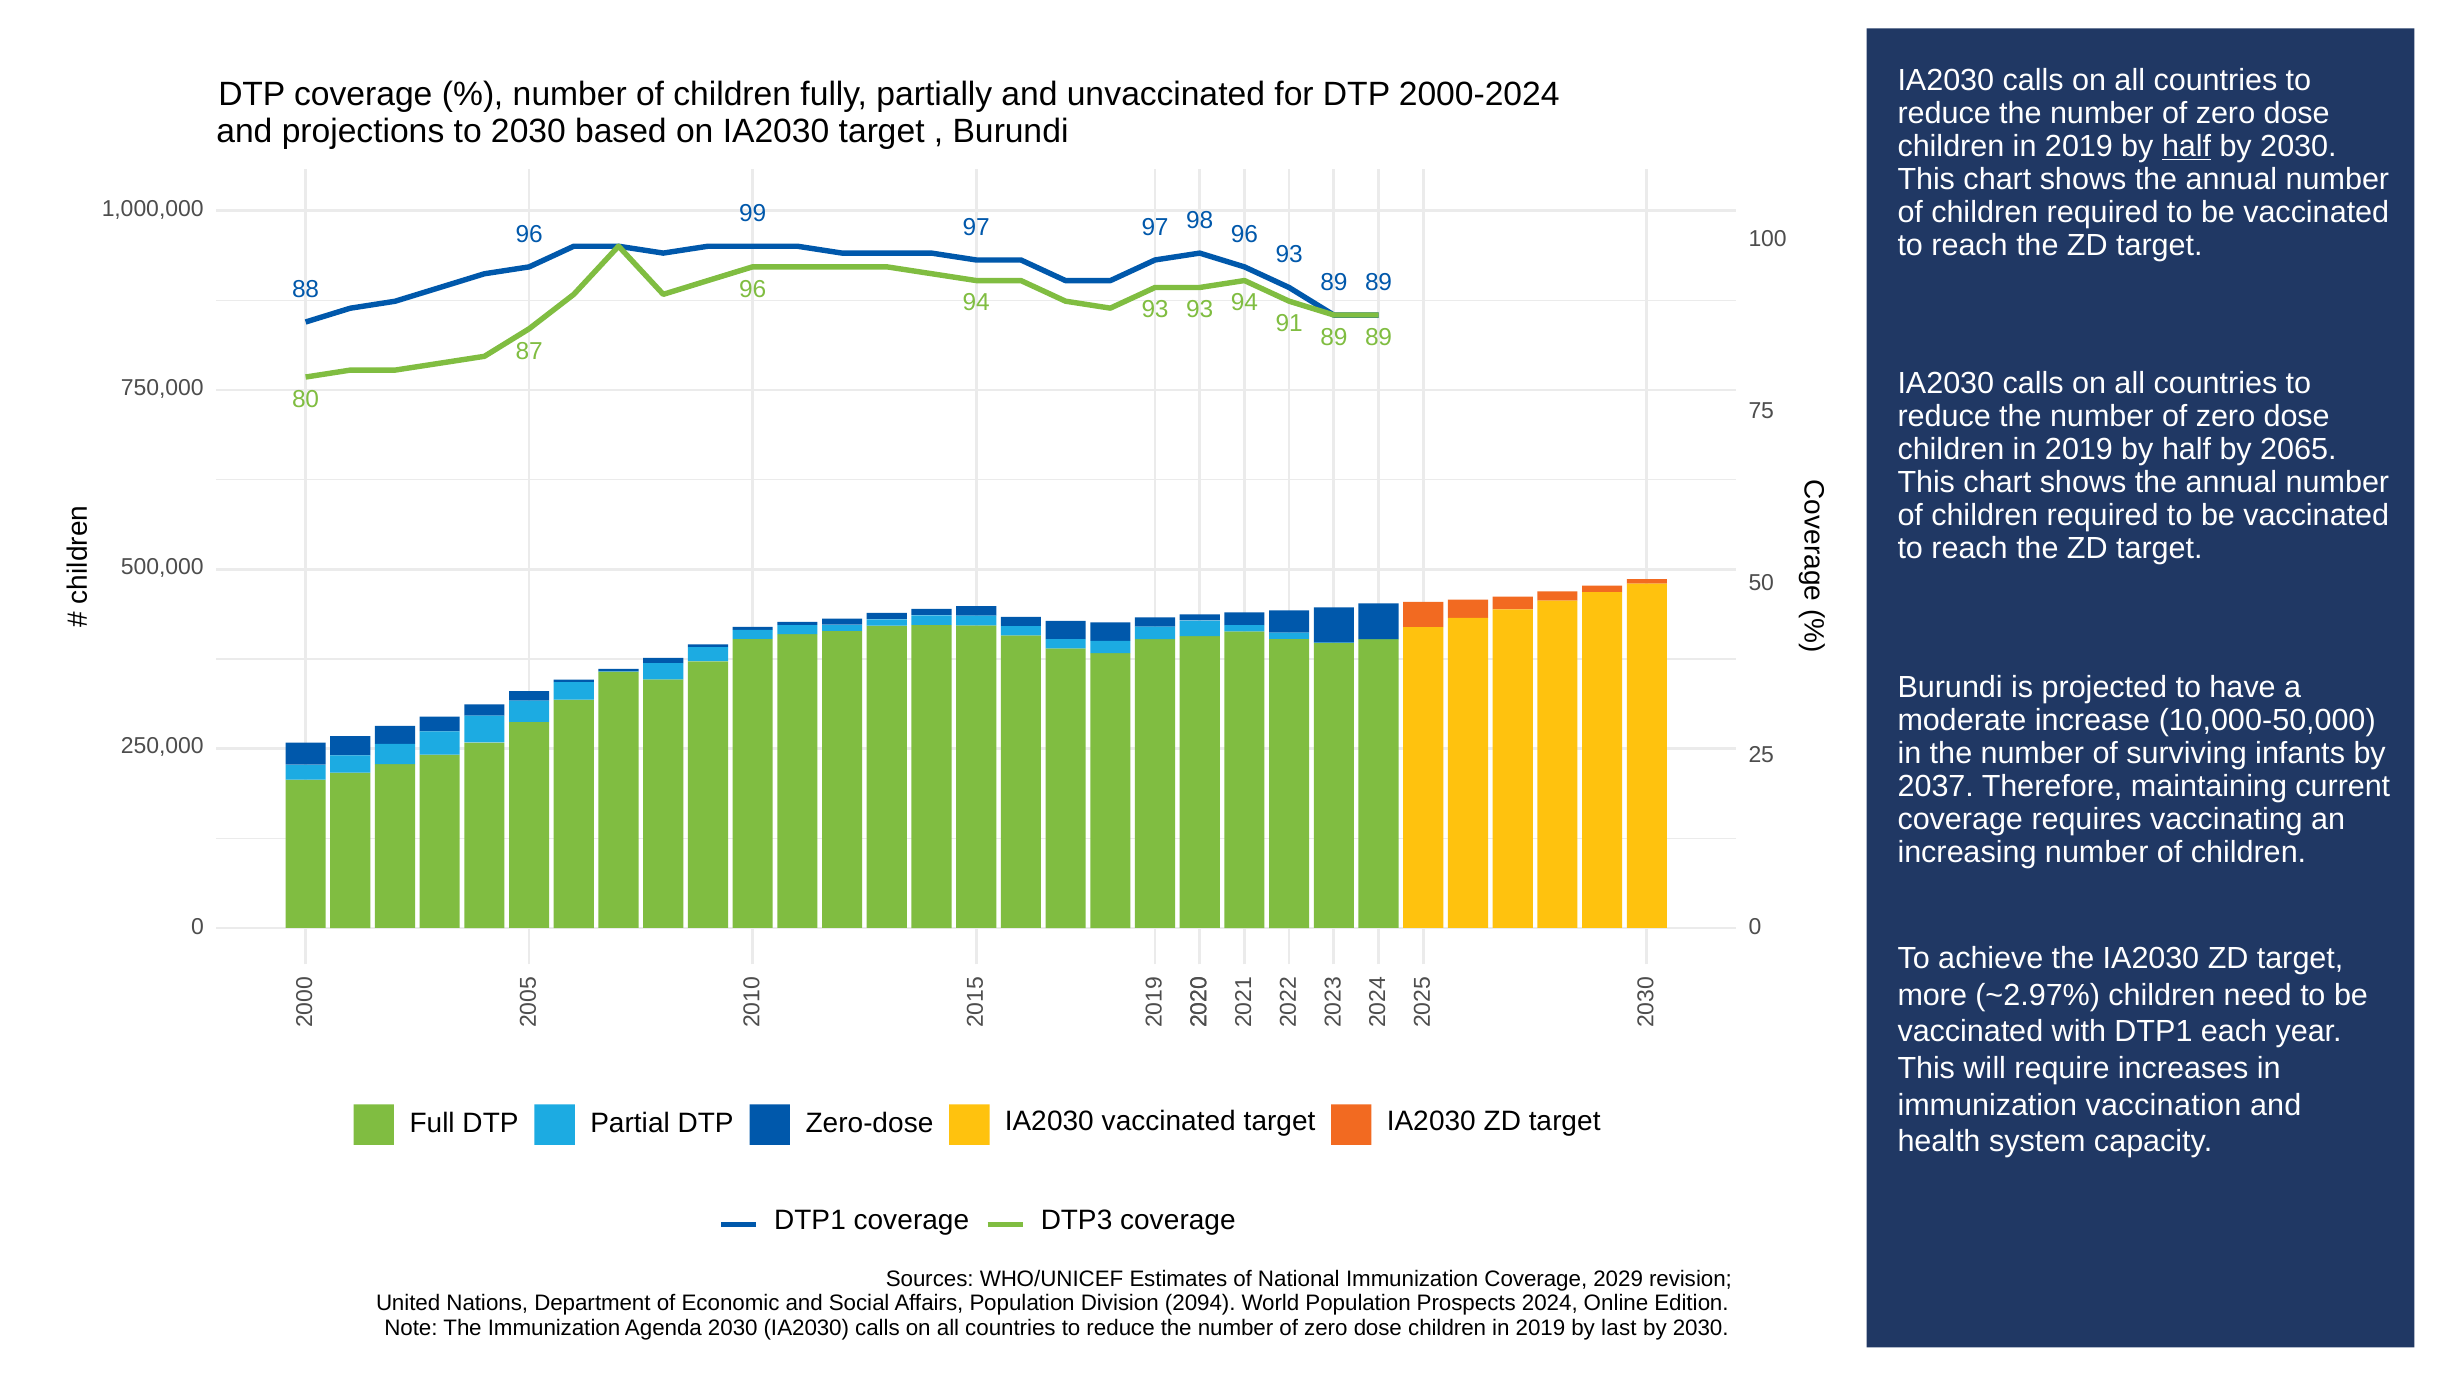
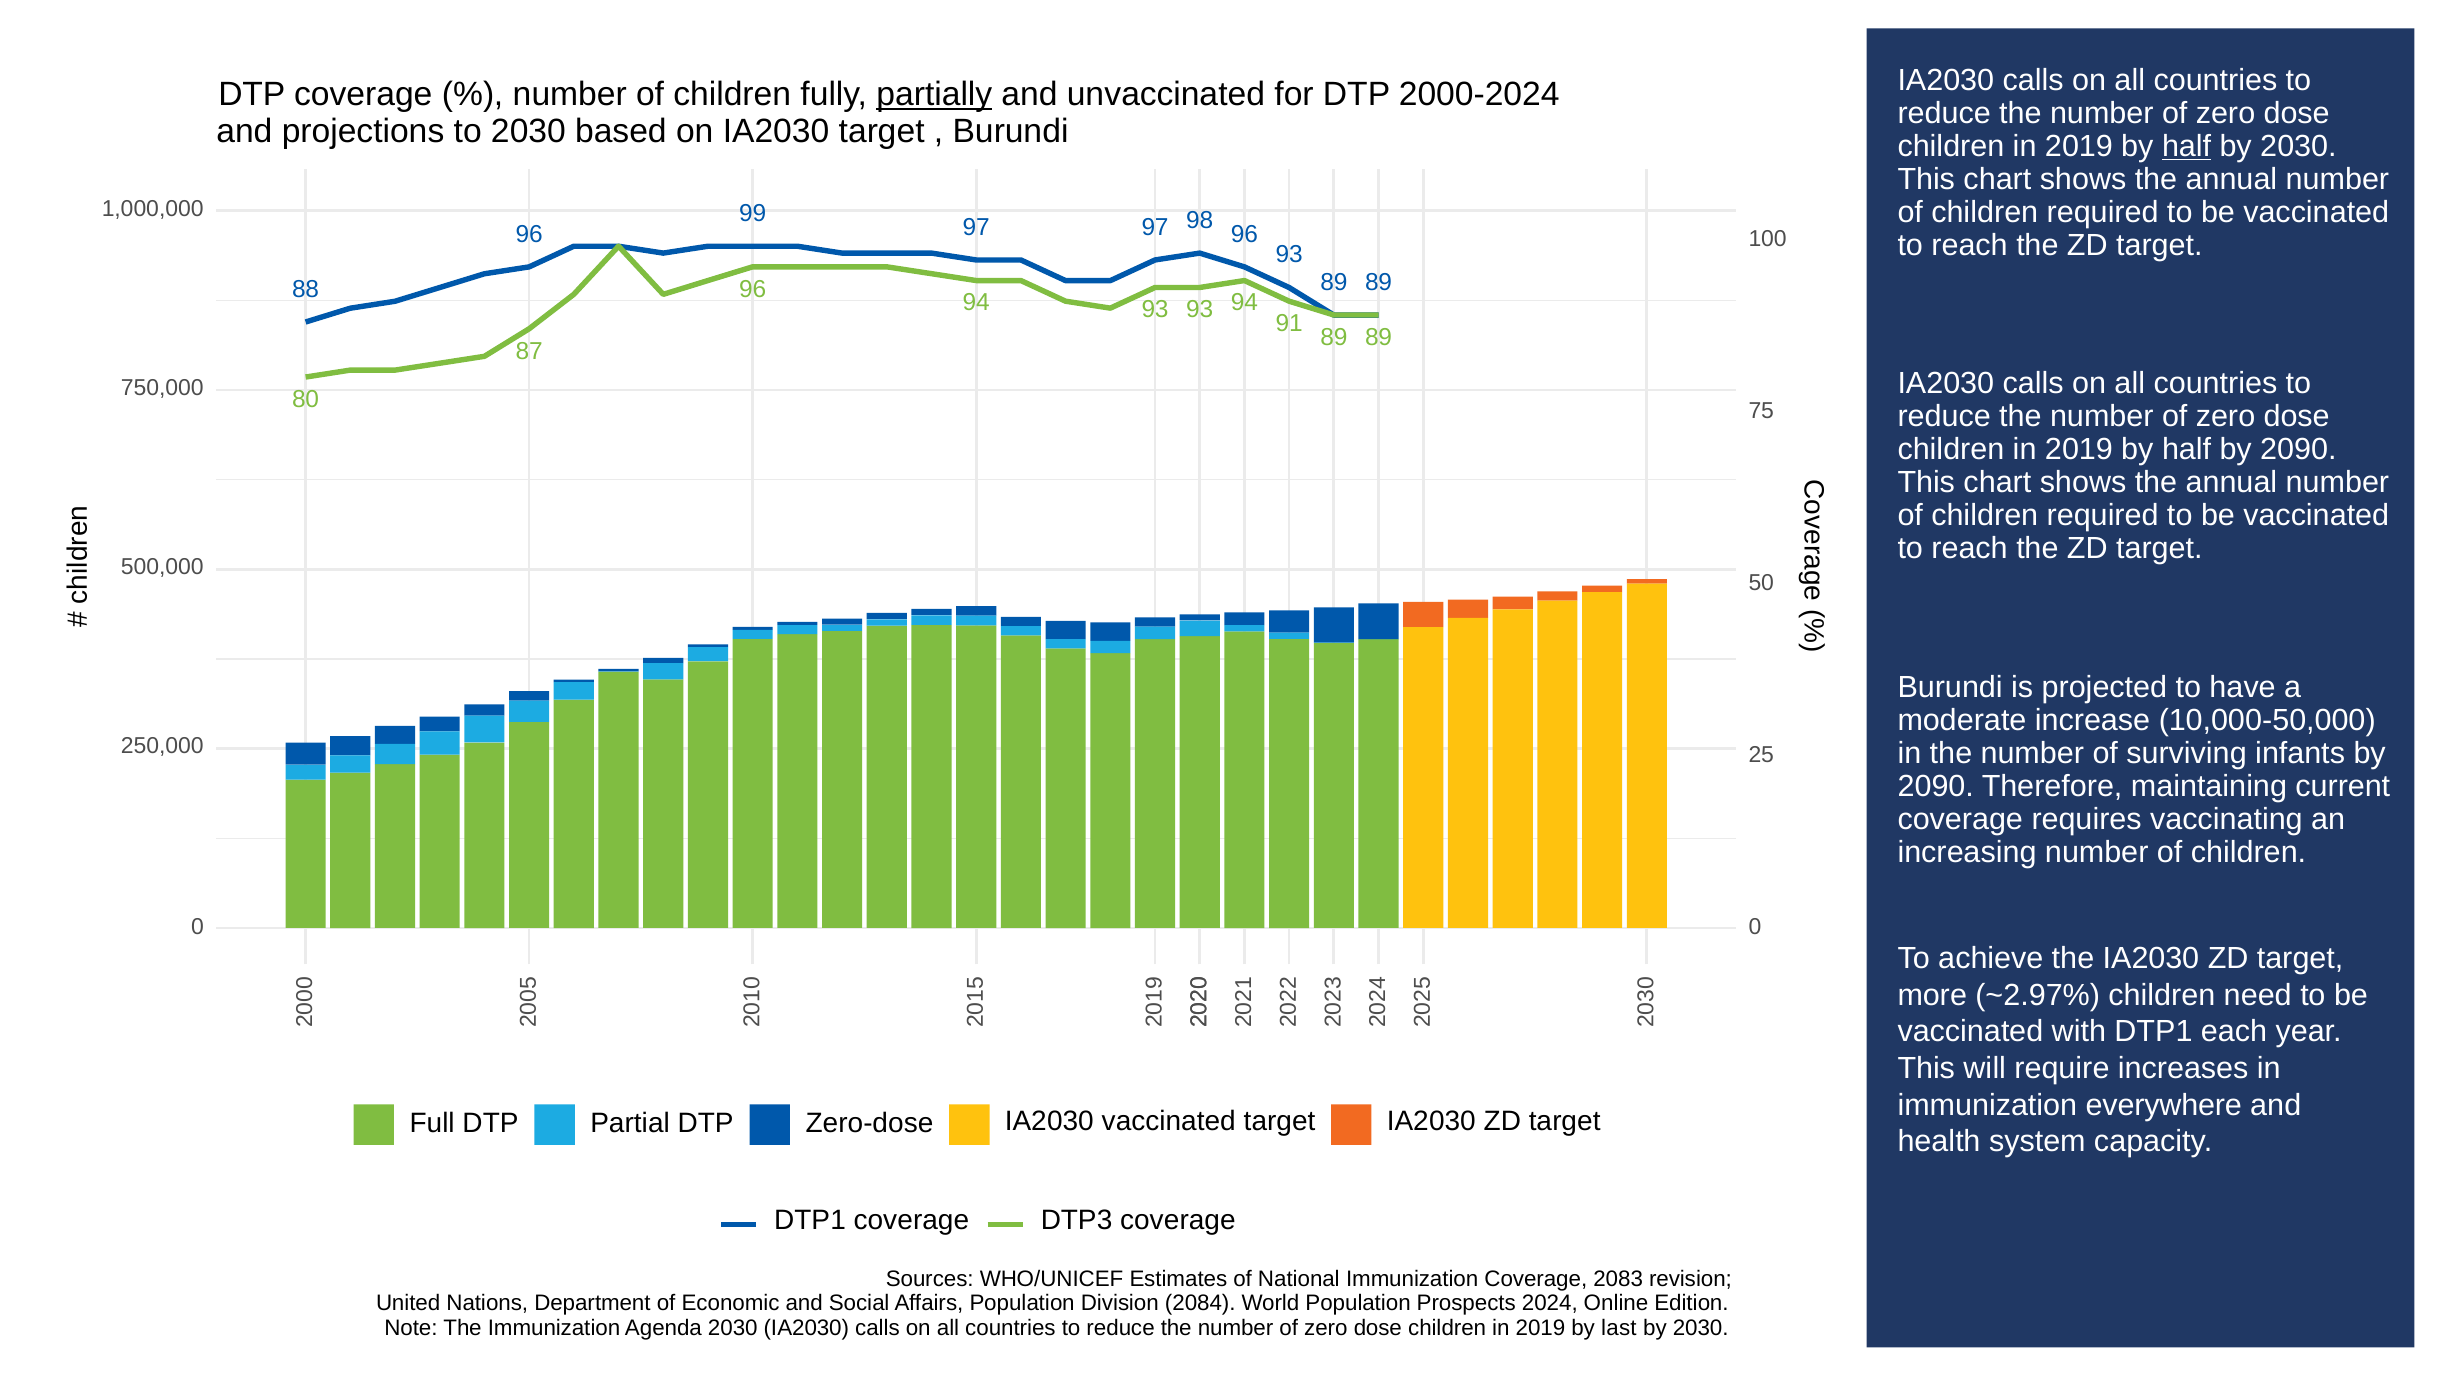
partially underline: none -> present
half by 2065: 2065 -> 2090
2037 at (1936, 786): 2037 -> 2090
vaccination: vaccination -> everywhere
2029: 2029 -> 2083
2094: 2094 -> 2084
